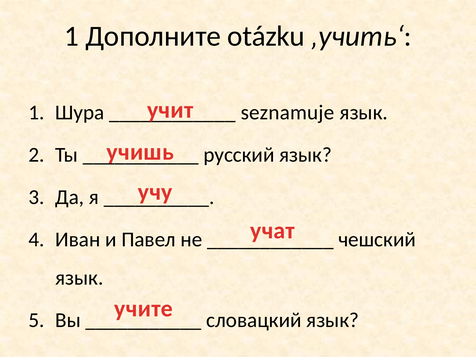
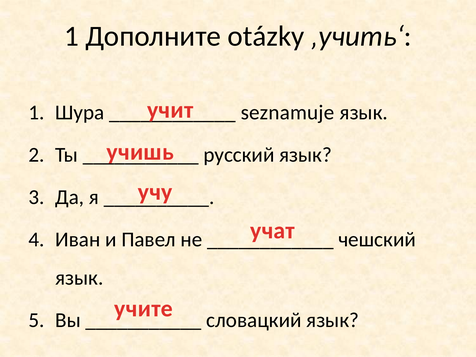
otázku: otázku -> otázky
